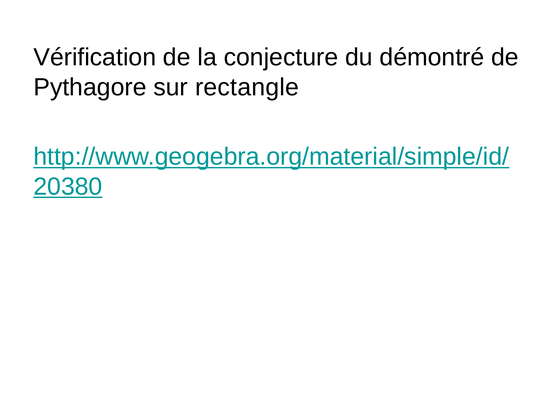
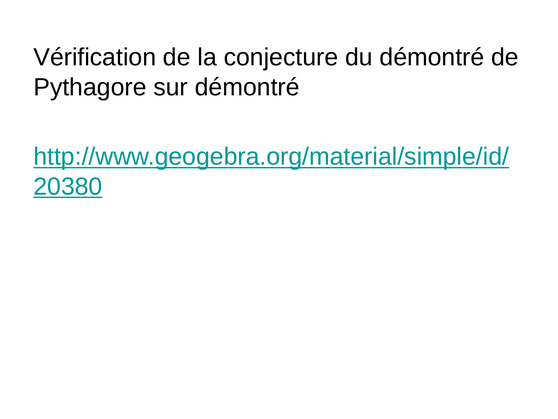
sur rectangle: rectangle -> démontré
